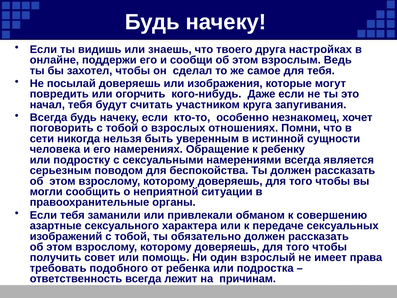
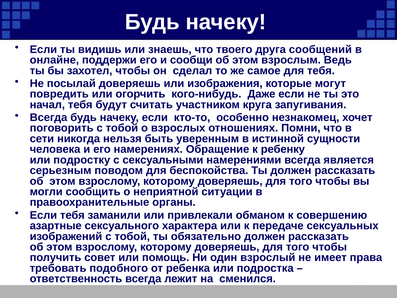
настройках: настройках -> сообщений
причинам: причинам -> сменился
